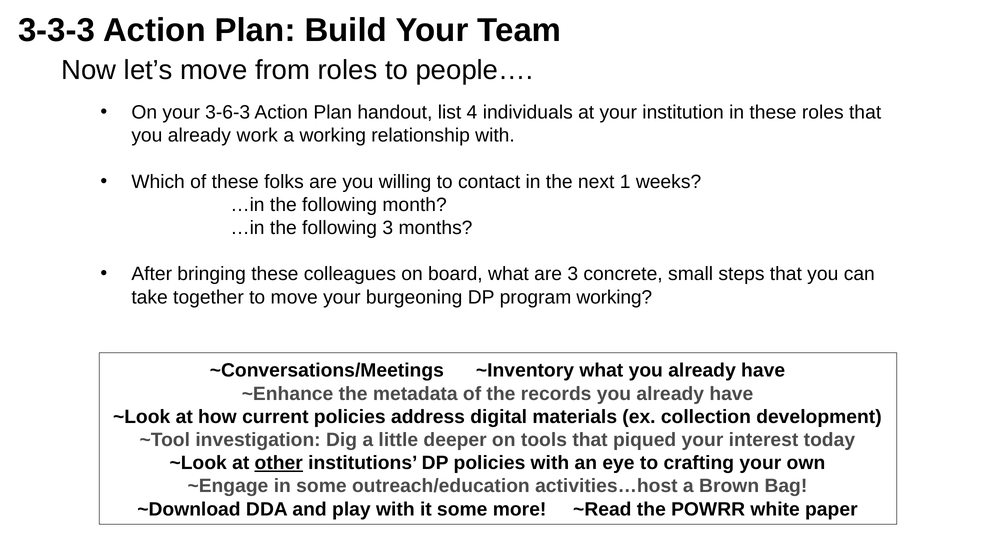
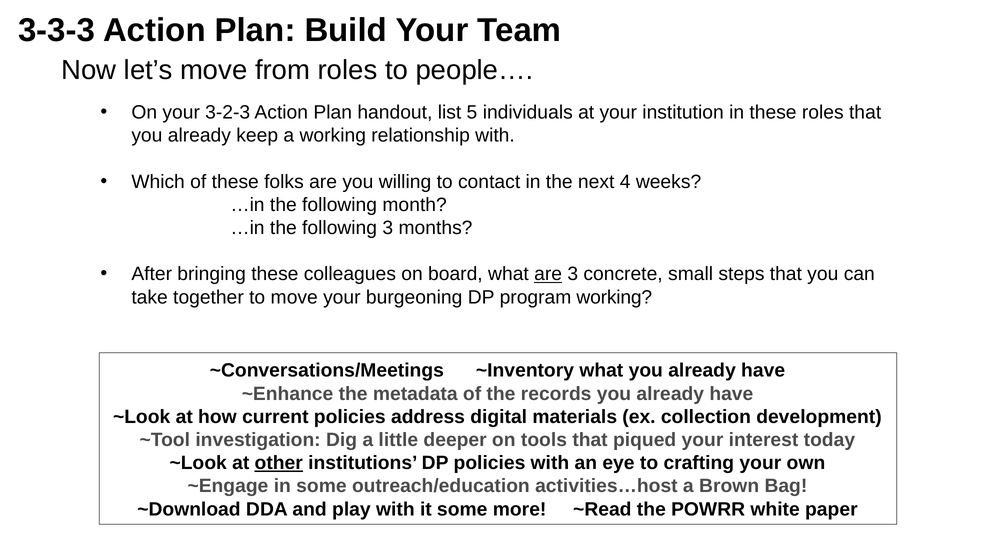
3-6-3: 3-6-3 -> 3-2-3
4: 4 -> 5
work: work -> keep
1: 1 -> 4
are at (548, 274) underline: none -> present
